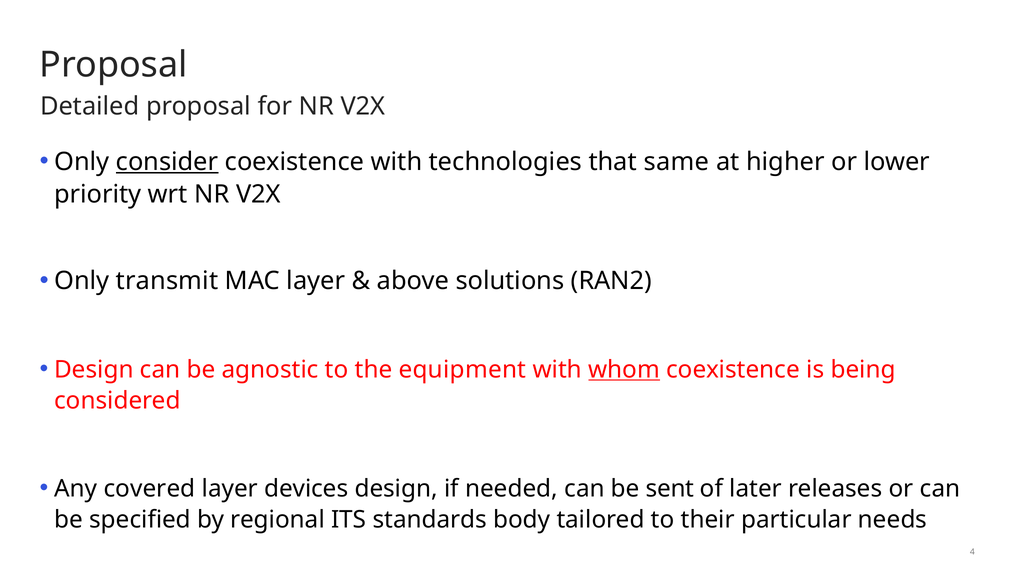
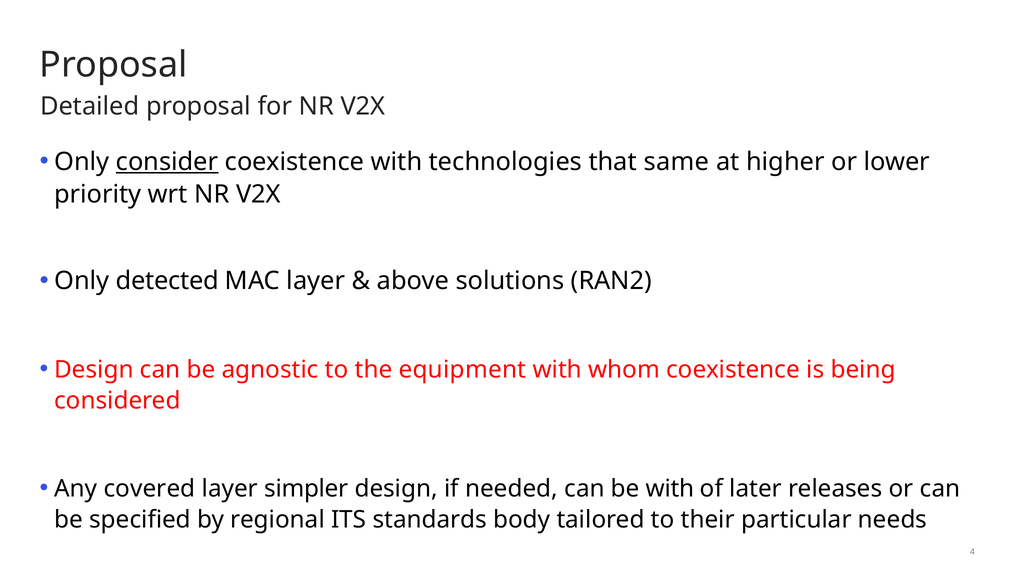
transmit: transmit -> detected
whom underline: present -> none
devices: devices -> simpler
be sent: sent -> with
